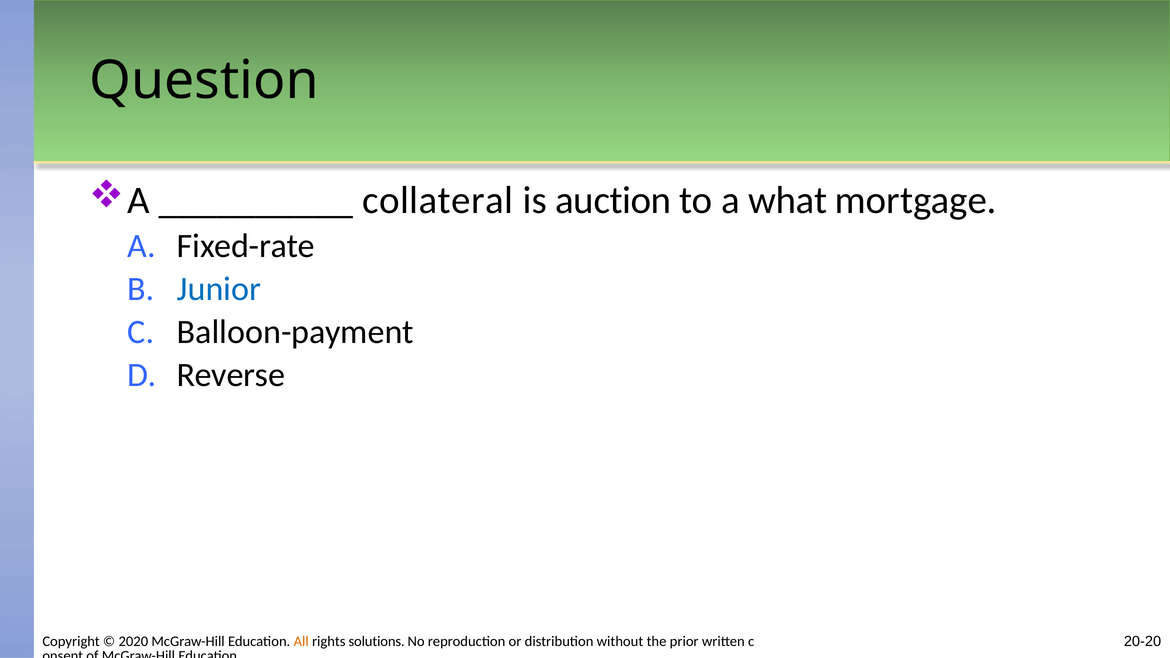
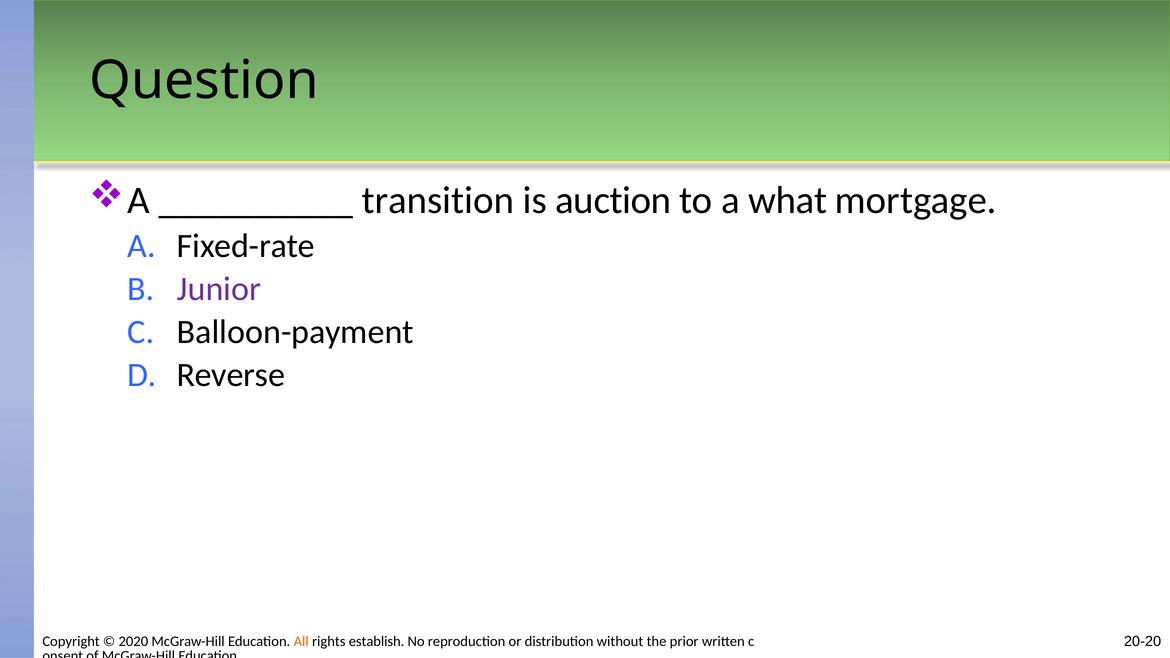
collateral: collateral -> transition
Junior colour: blue -> purple
solutions: solutions -> establish
